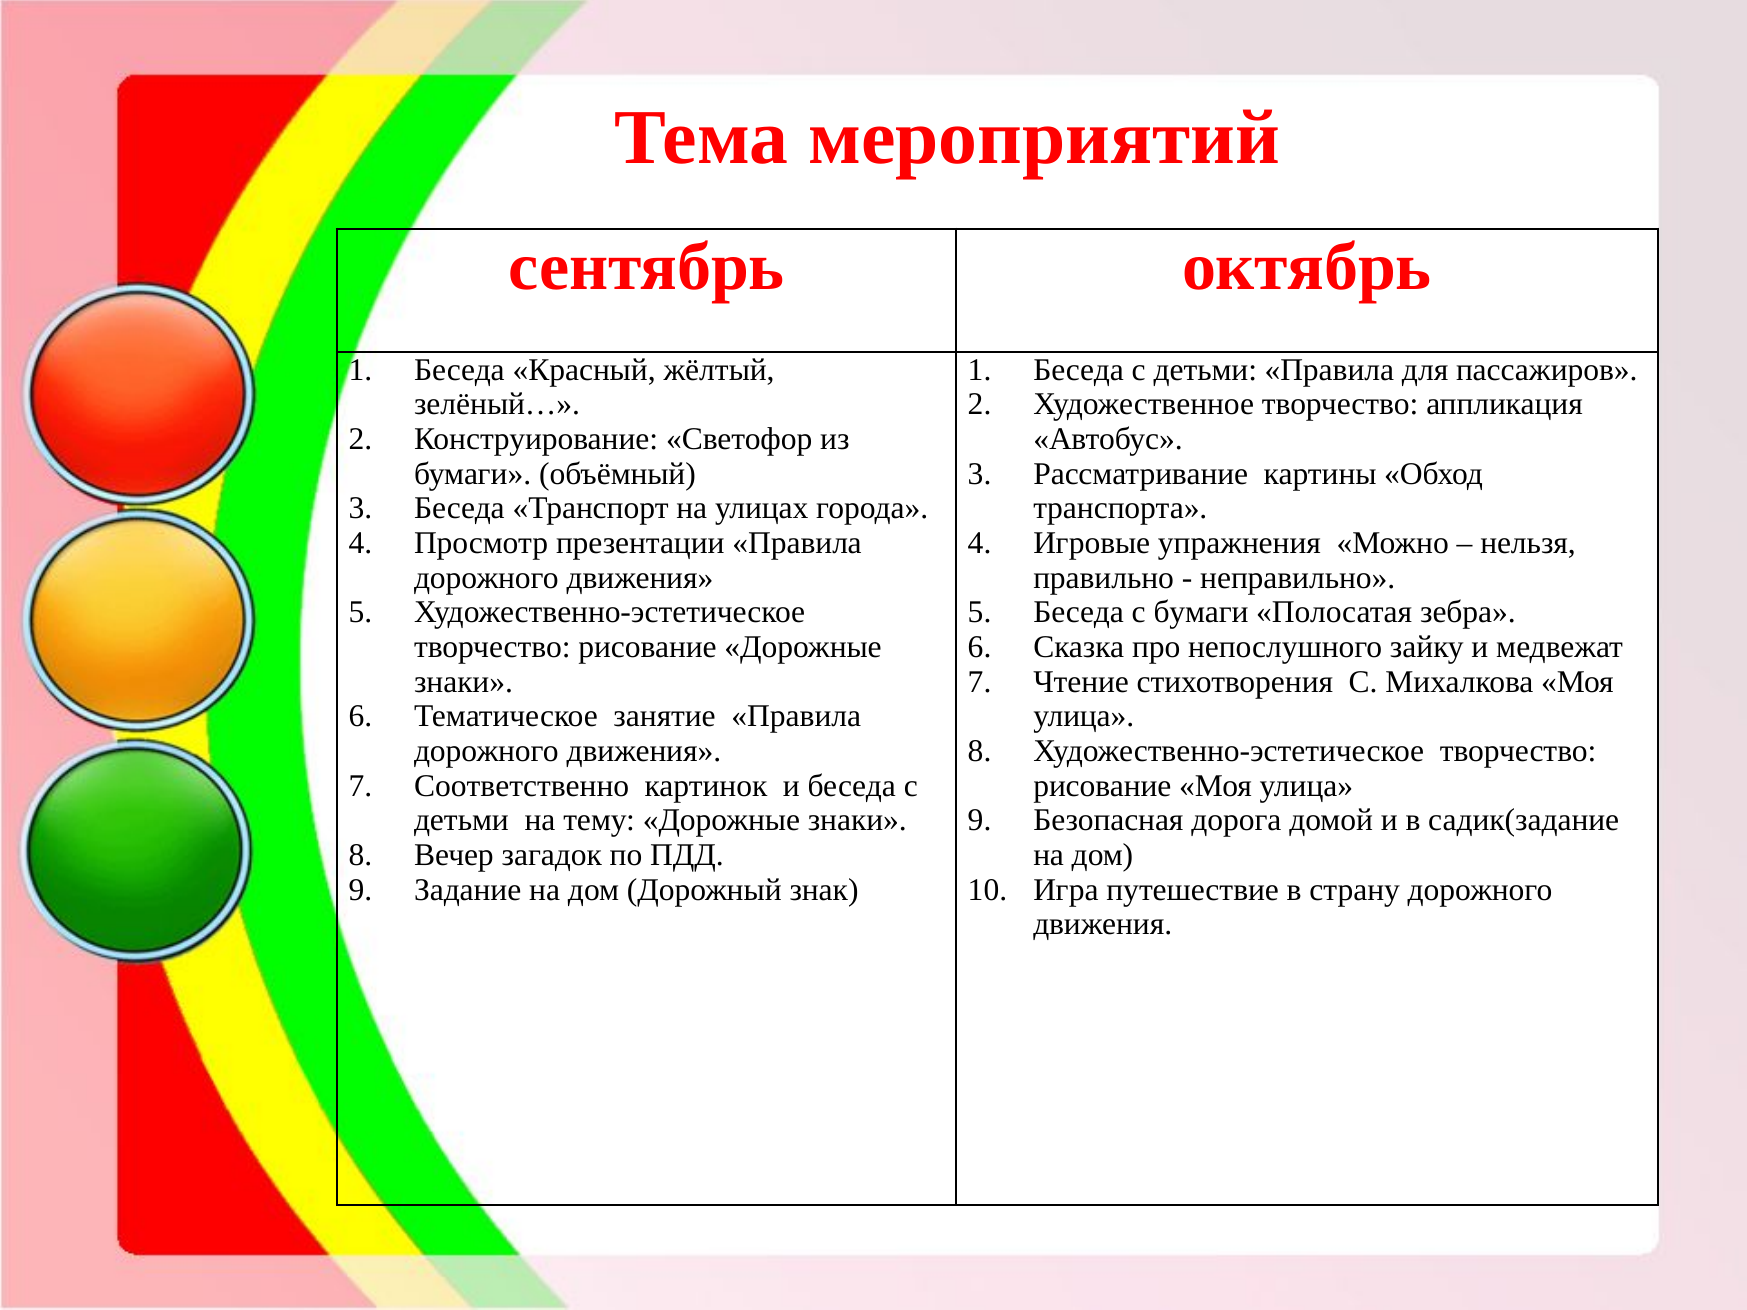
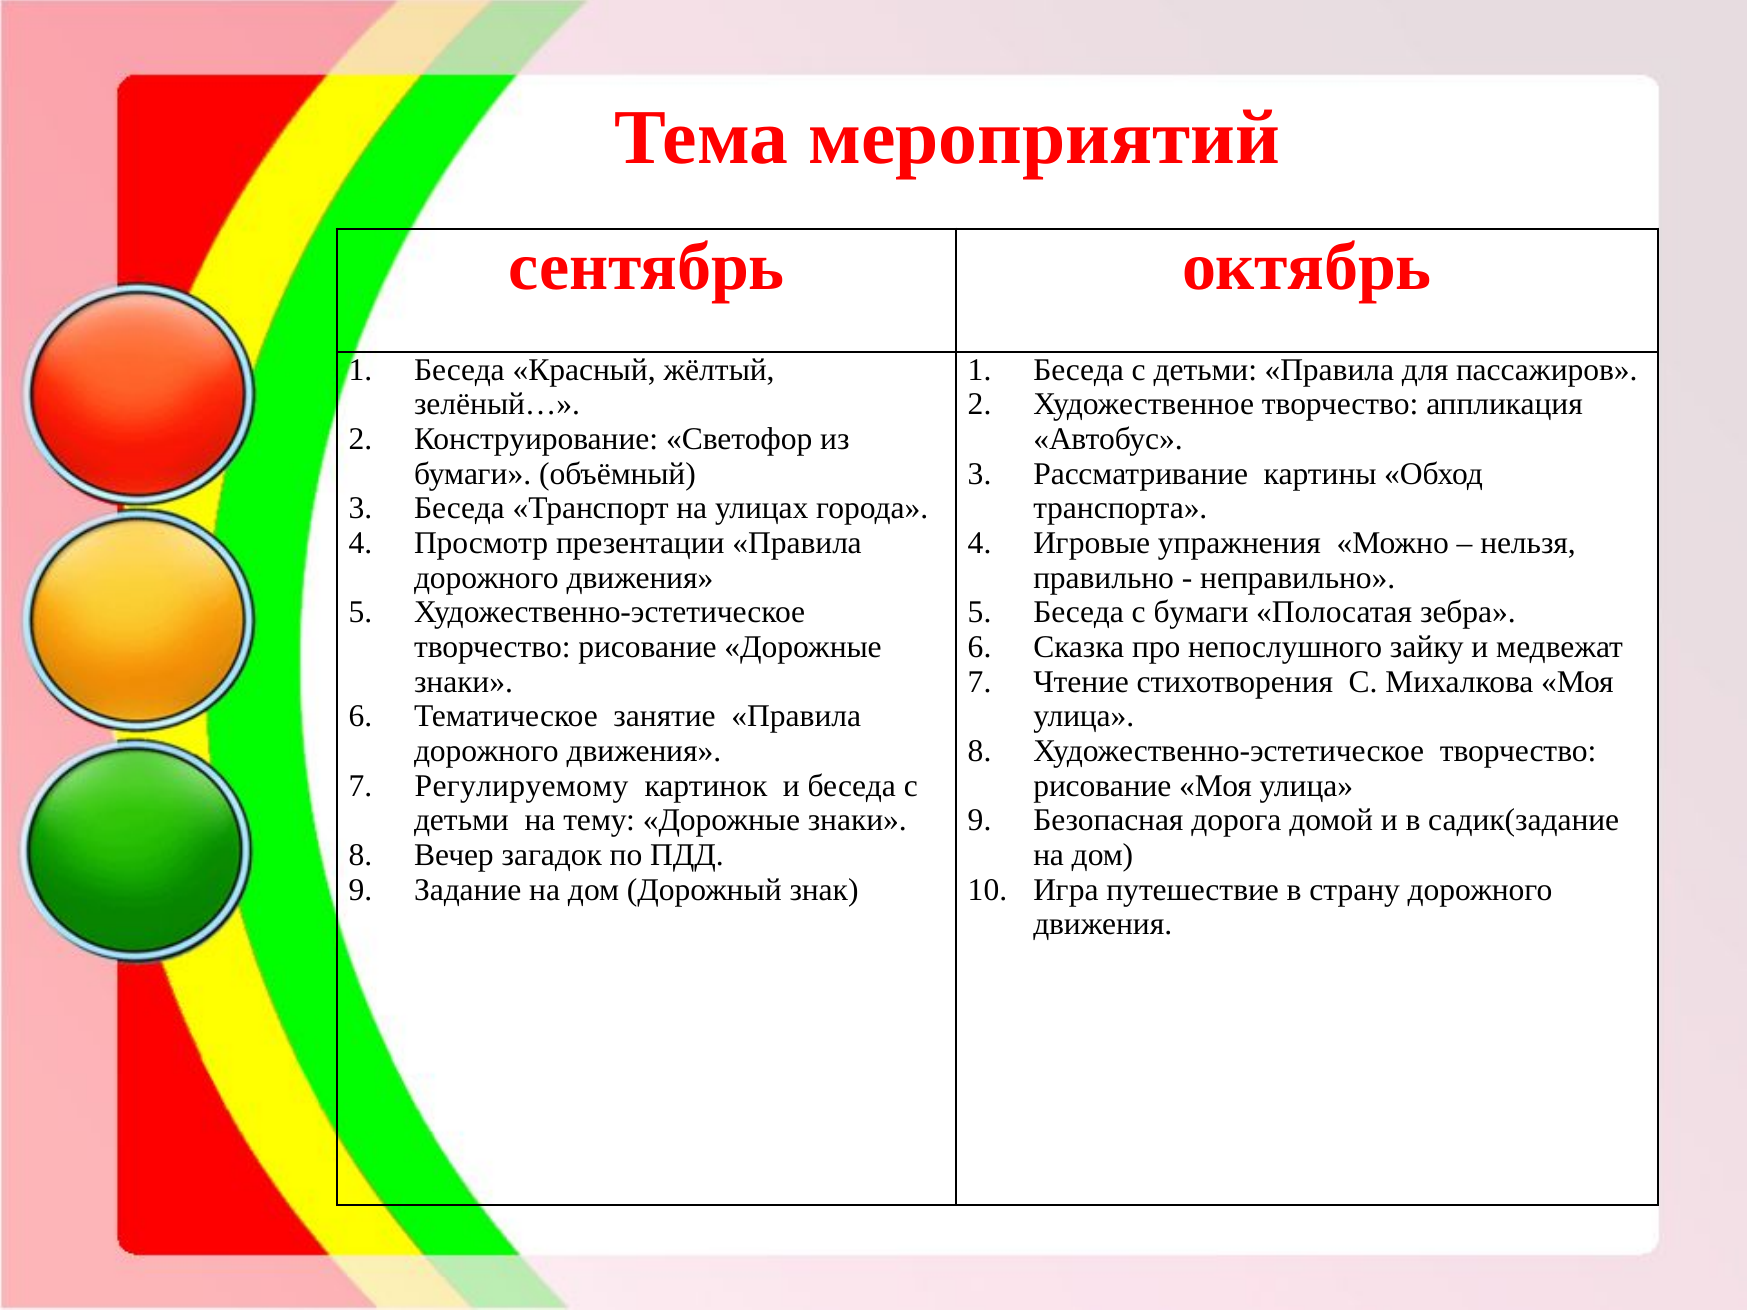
Соответственно: Соответственно -> Регулируемому
